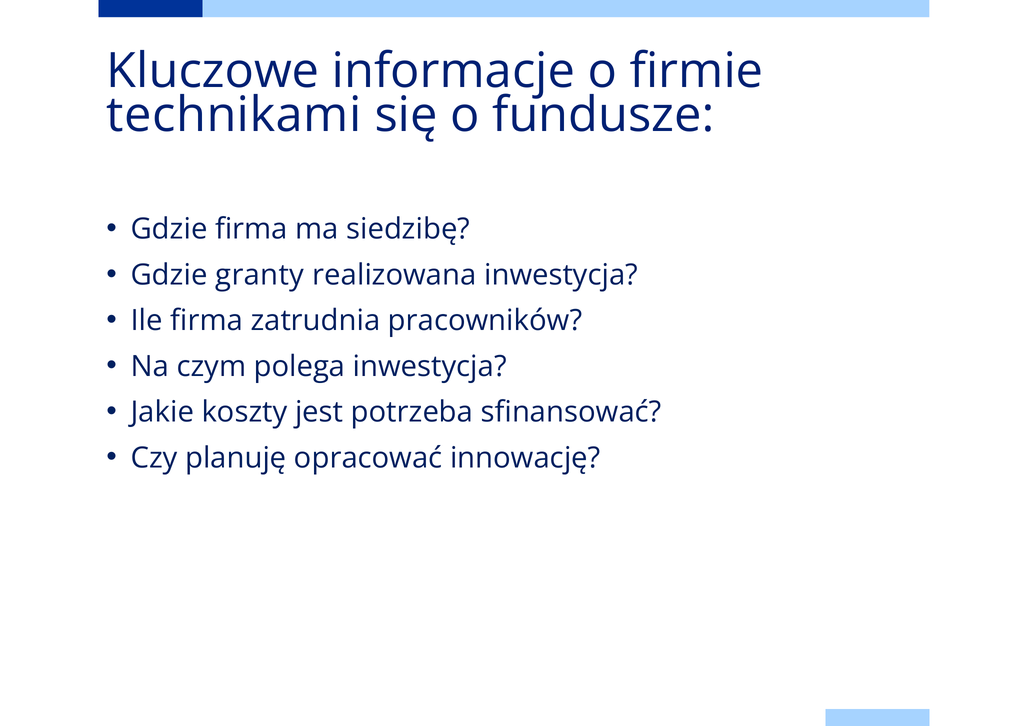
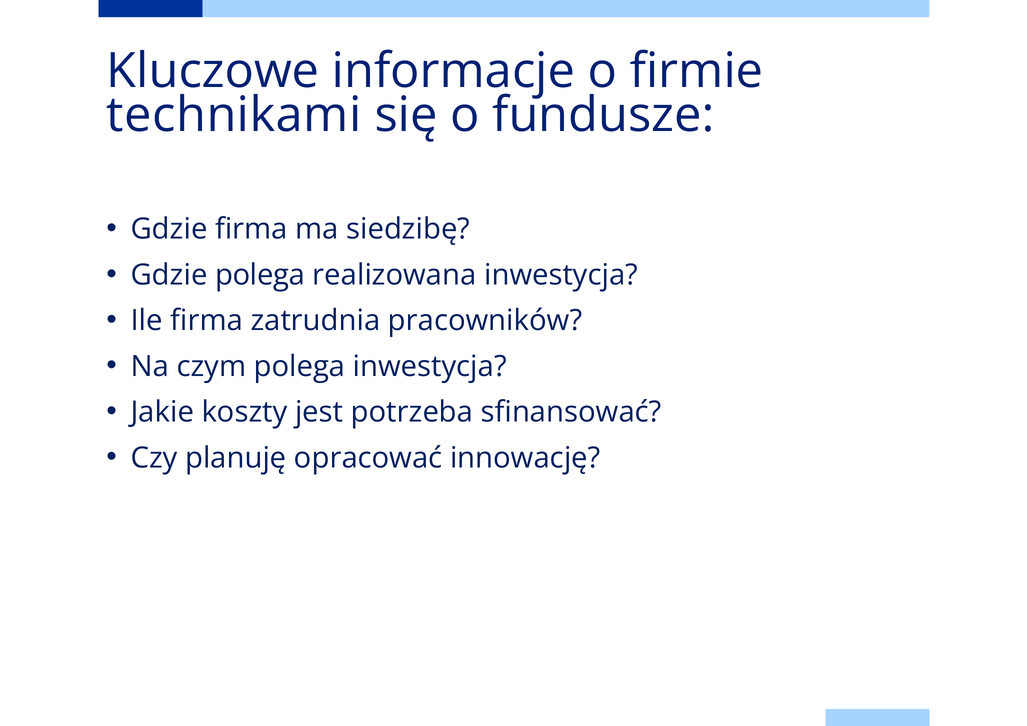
Gdzie granty: granty -> polega
